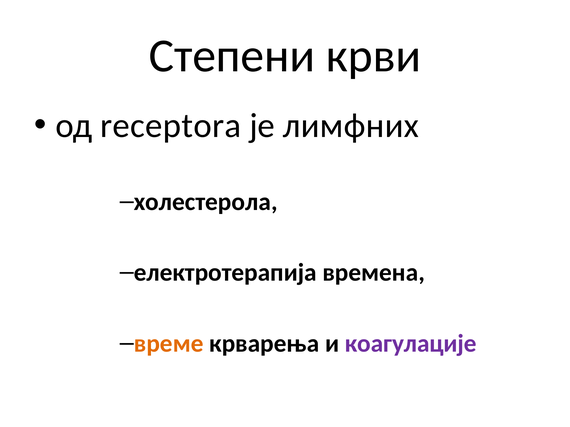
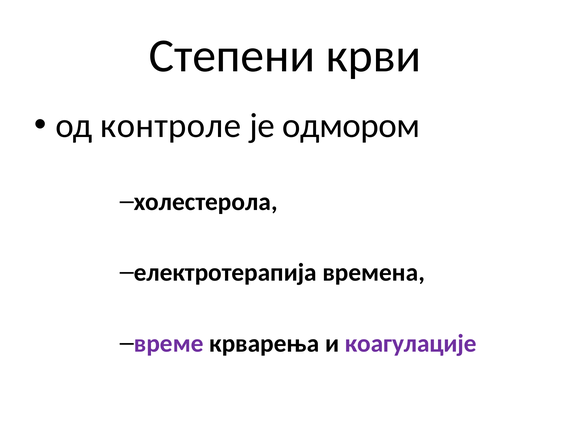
receptora: receptora -> контроле
лимфних: лимфних -> одмором
време colour: orange -> purple
